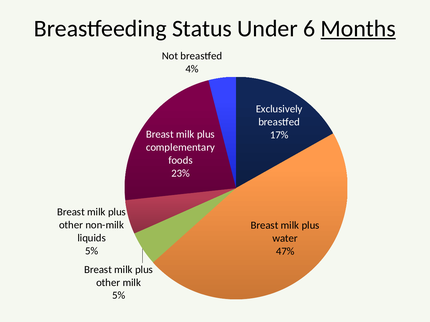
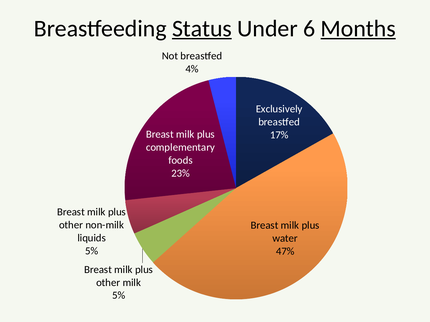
Status underline: none -> present
